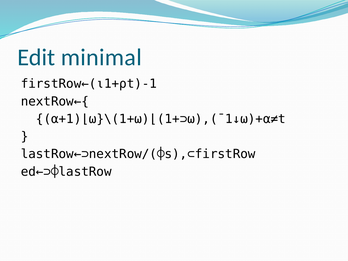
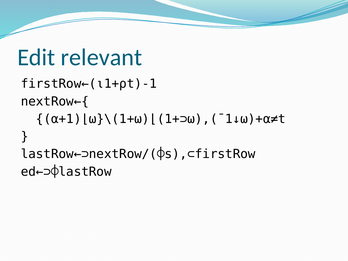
minimal: minimal -> relevant
